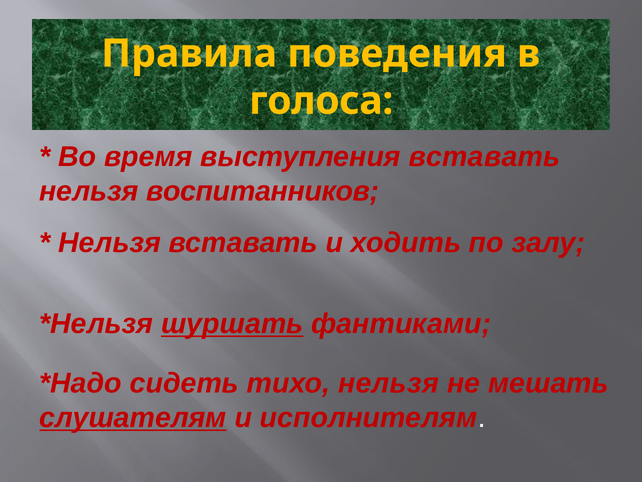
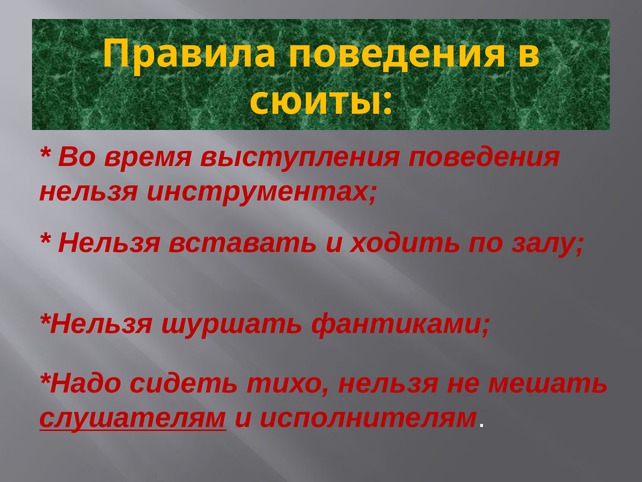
голоса: голоса -> сюиты
выступления вставать: вставать -> поведения
воспитанников: воспитанников -> инструментах
шуршать underline: present -> none
